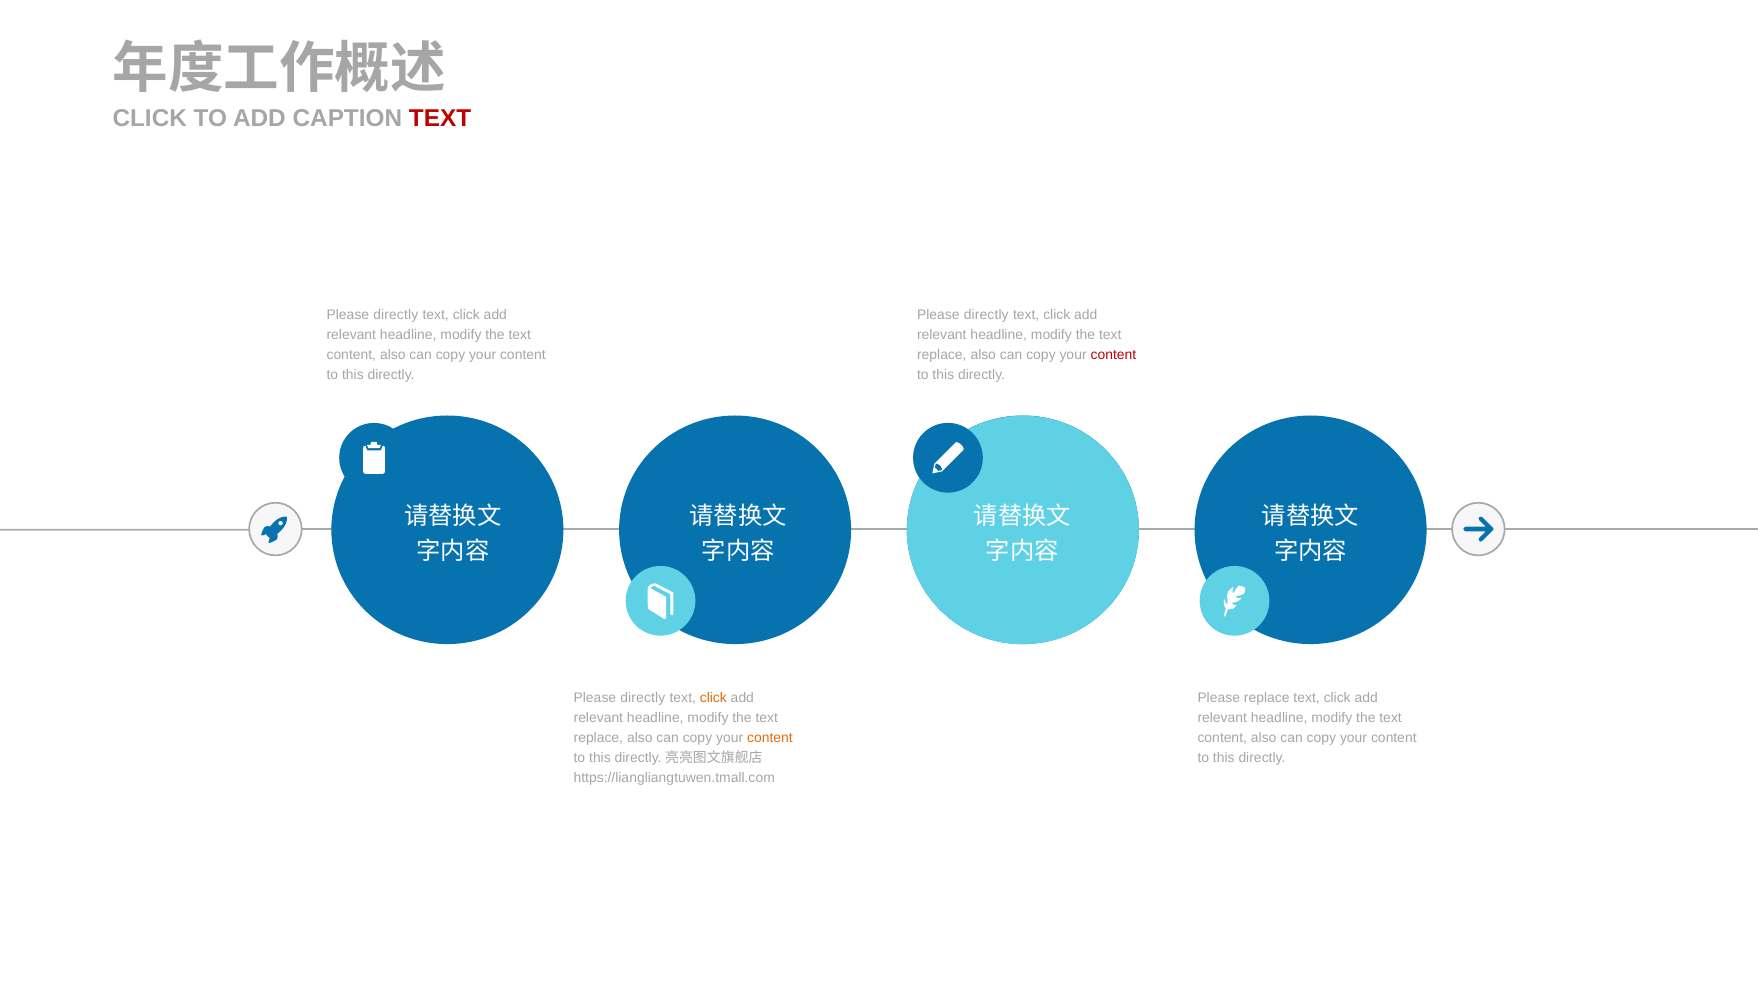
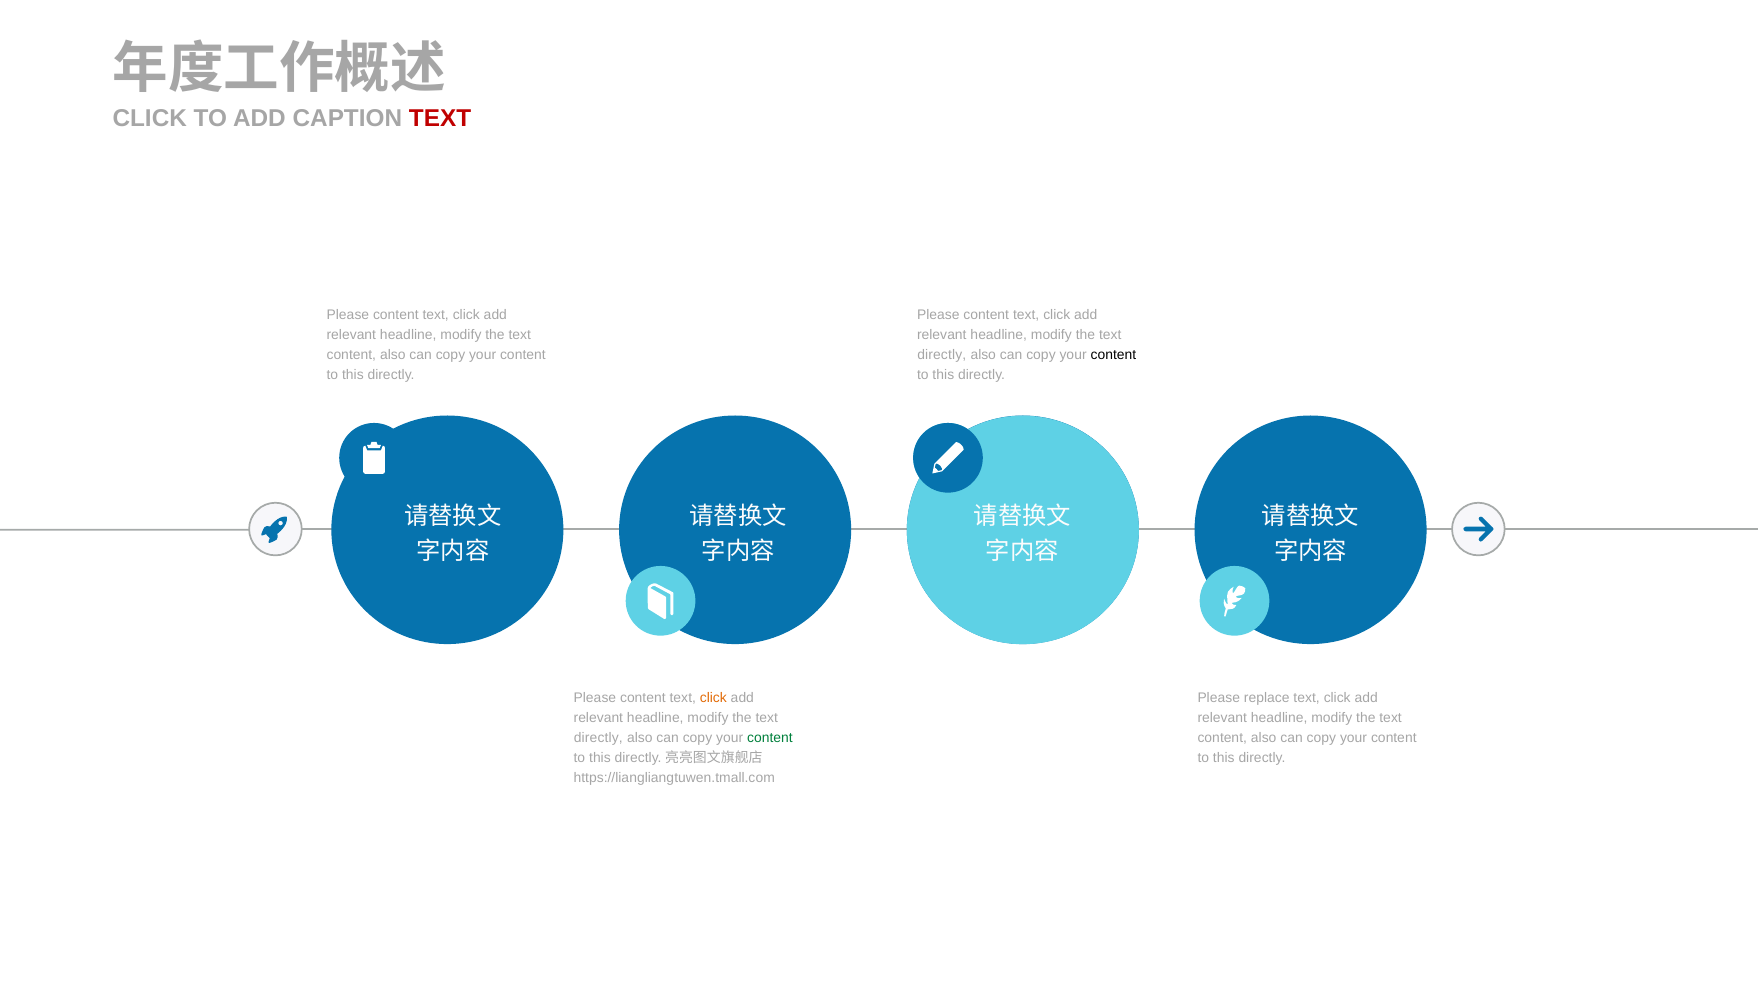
directly at (396, 315): directly -> content
directly at (986, 315): directly -> content
replace at (942, 355): replace -> directly
content at (1113, 355) colour: red -> black
directly at (643, 698): directly -> content
replace at (598, 738): replace -> directly
content at (770, 738) colour: orange -> green
